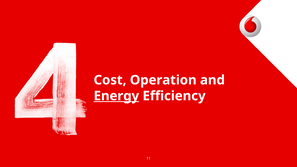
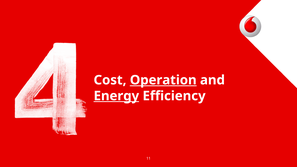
Operation underline: none -> present
